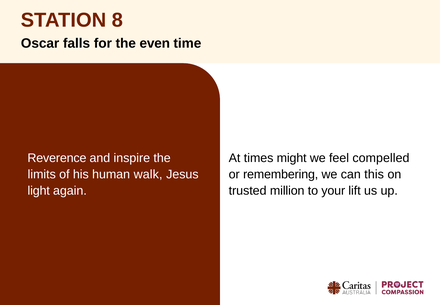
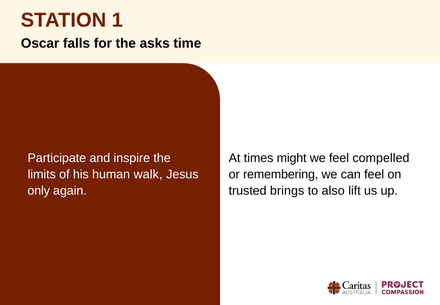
8: 8 -> 1
even: even -> asks
Reverence: Reverence -> Participate
can this: this -> feel
light: light -> only
million: million -> brings
your: your -> also
